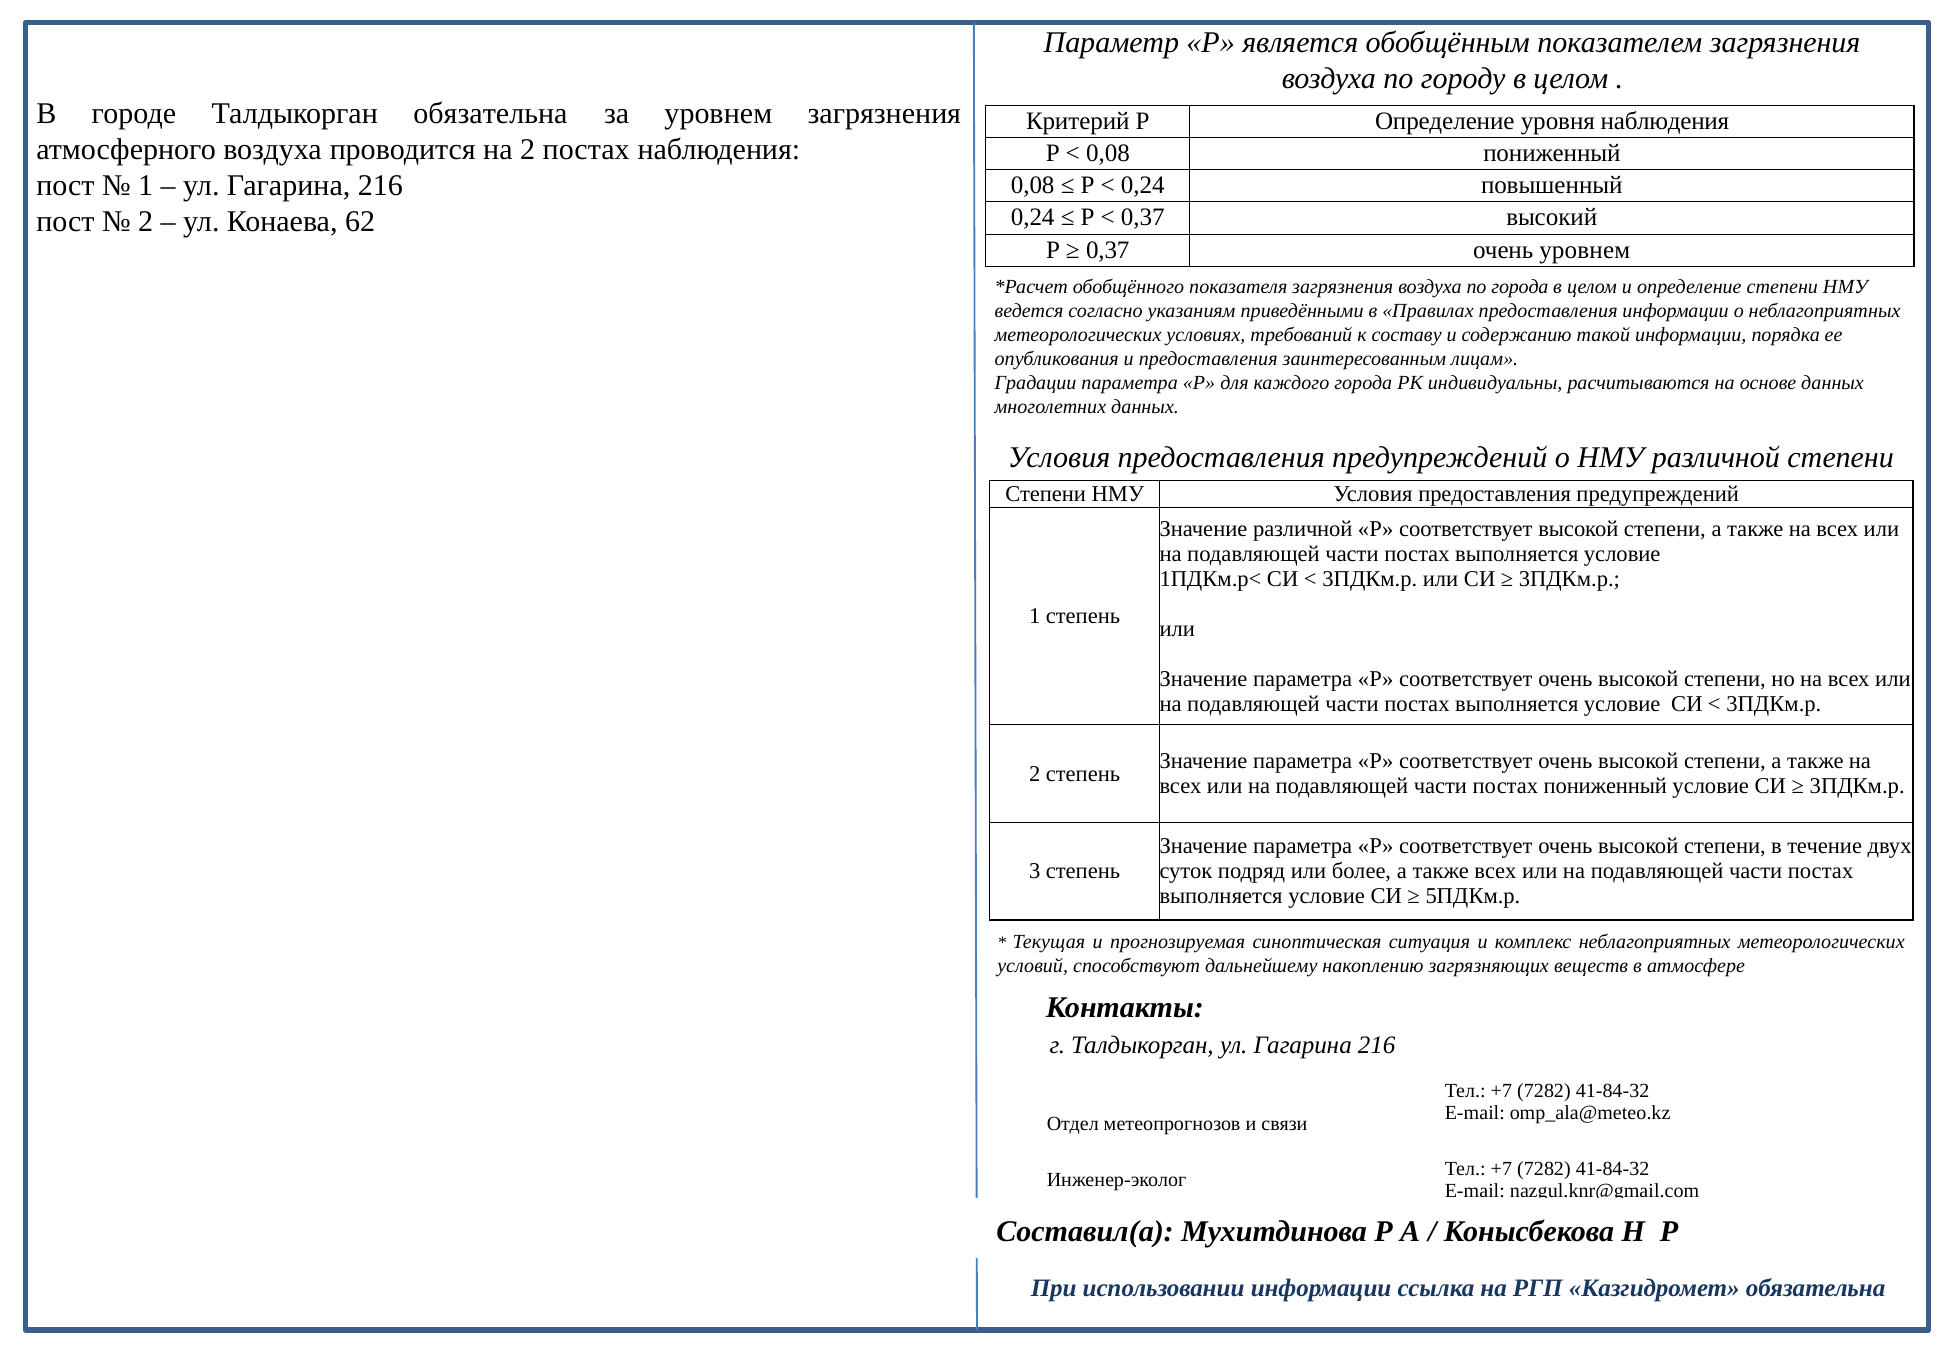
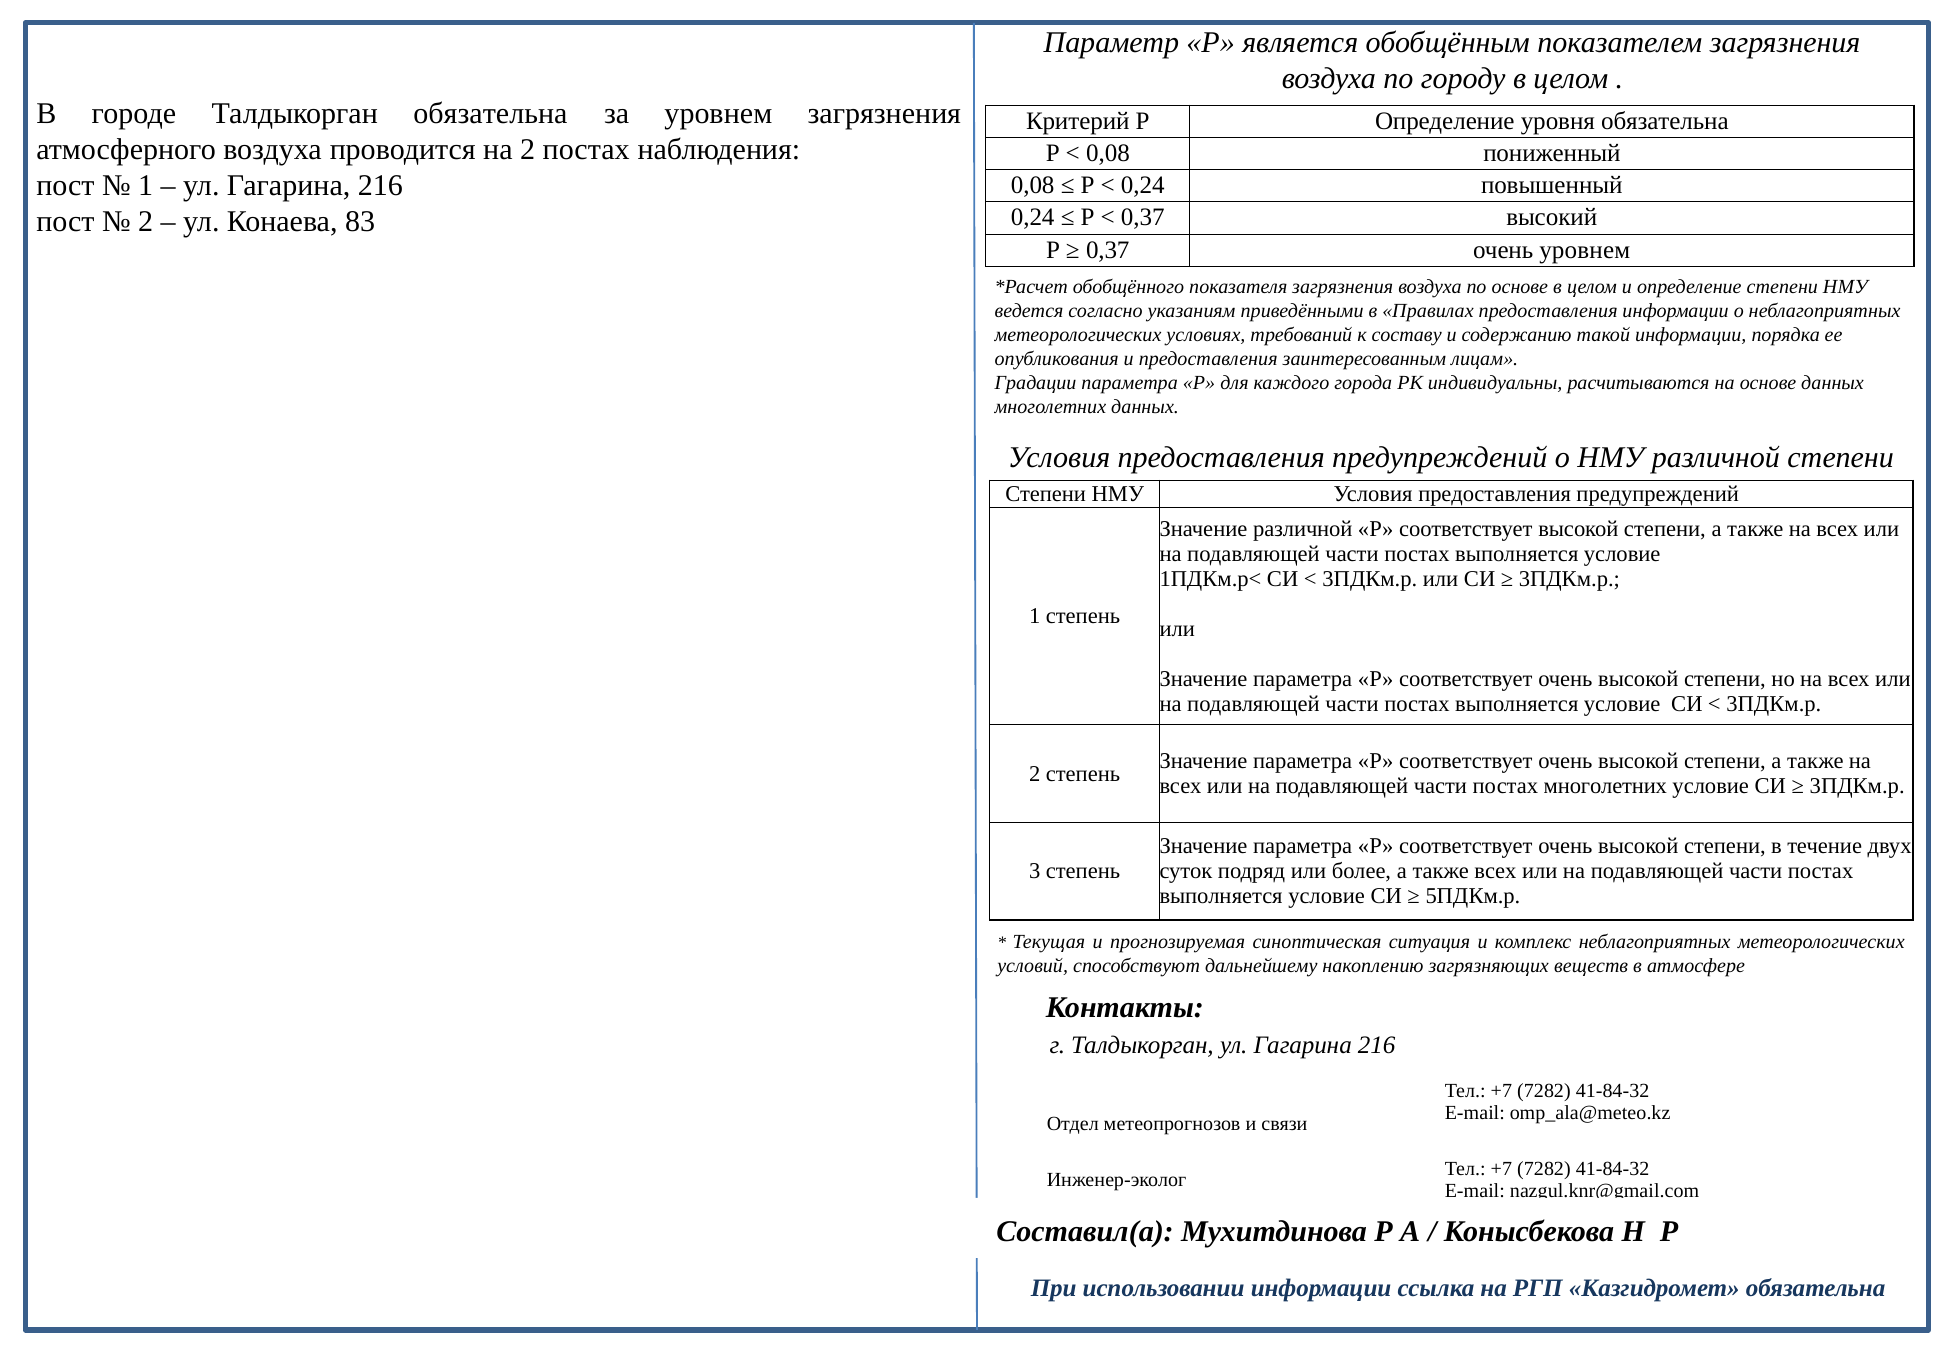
уровня наблюдения: наблюдения -> обязательна
62: 62 -> 83
по города: города -> основе
постах пониженный: пониженный -> многолетних
